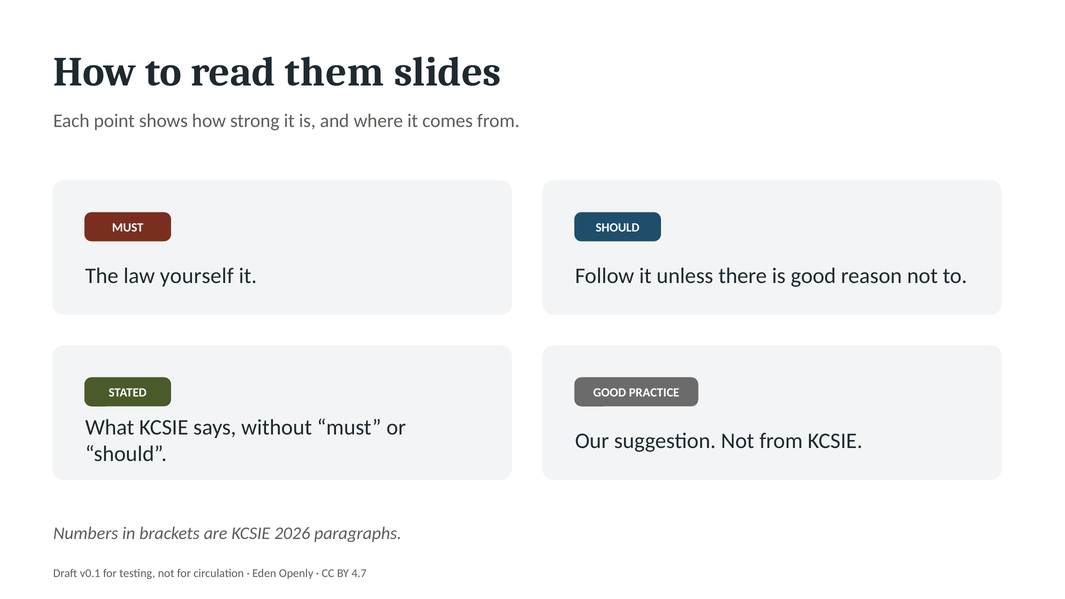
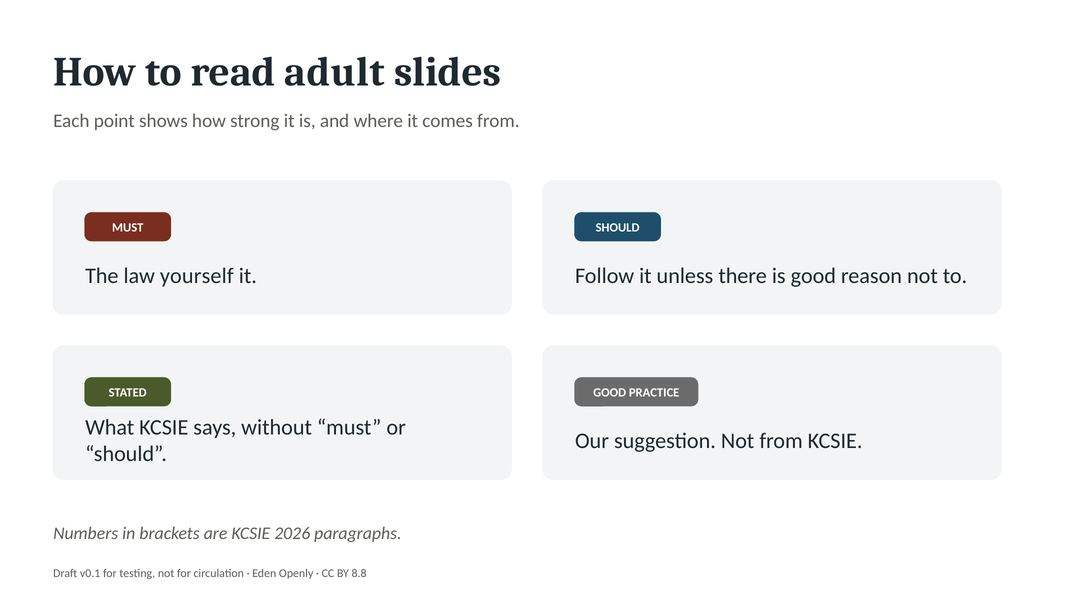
them: them -> adult
4.7: 4.7 -> 8.8
